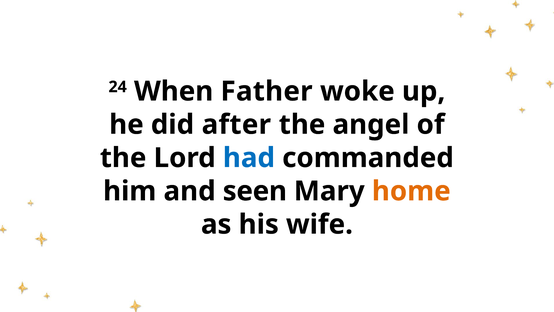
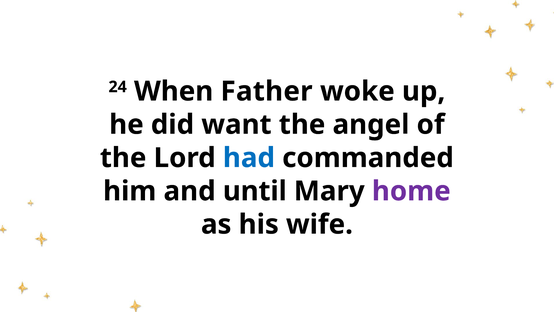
after: after -> want
seen: seen -> until
home colour: orange -> purple
